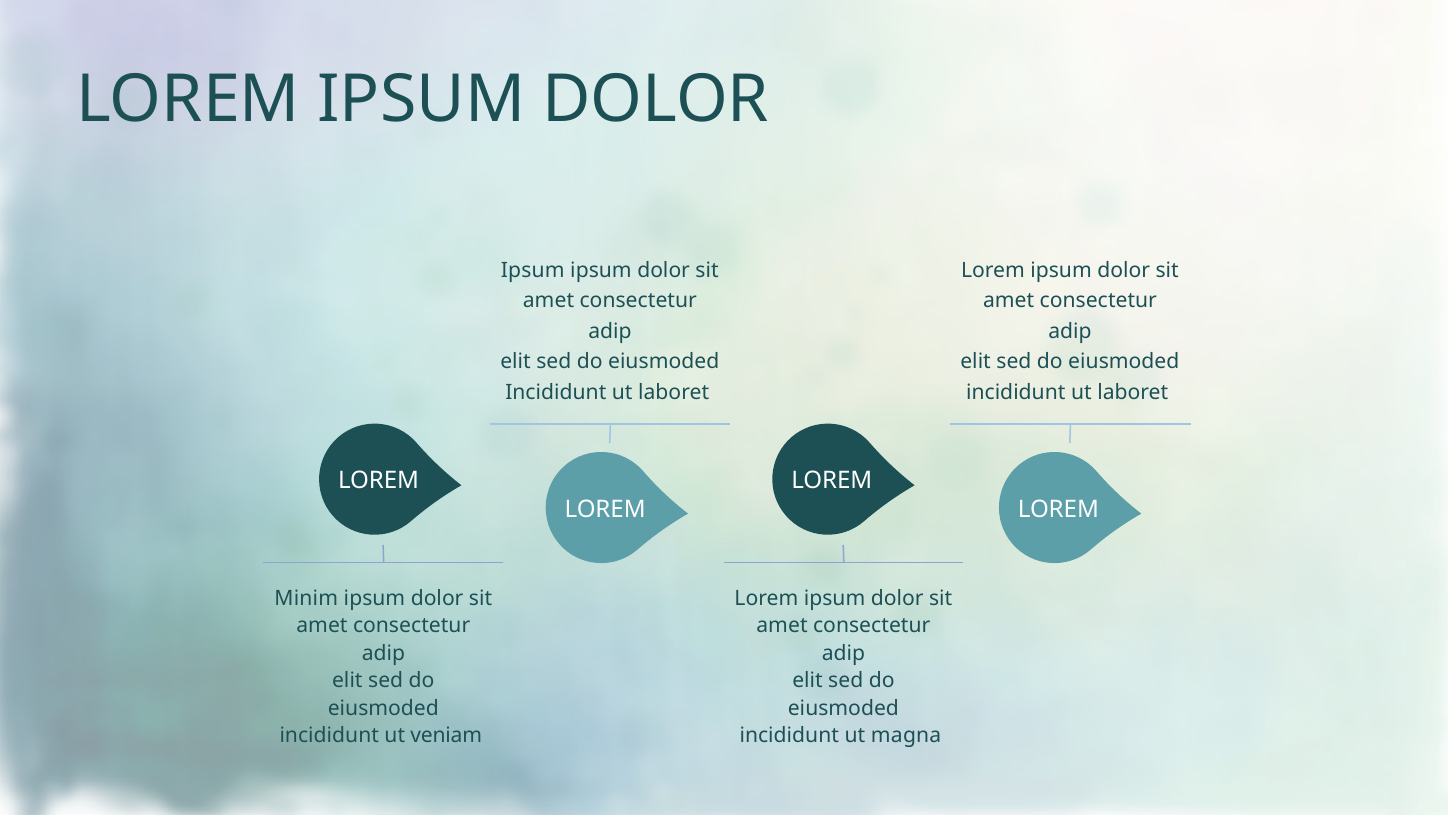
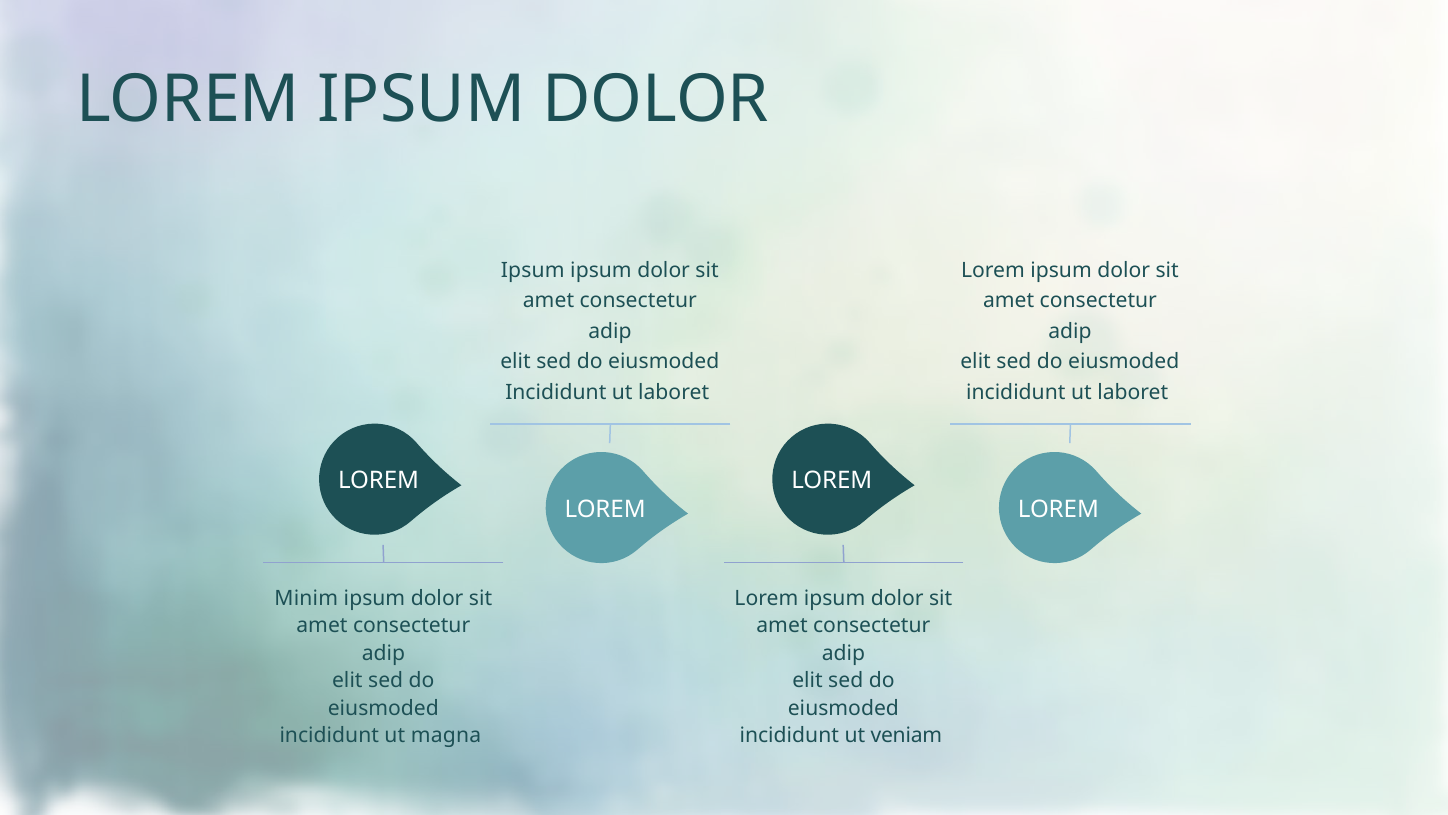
veniam: veniam -> magna
magna: magna -> veniam
